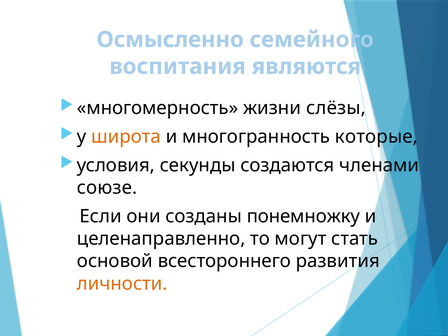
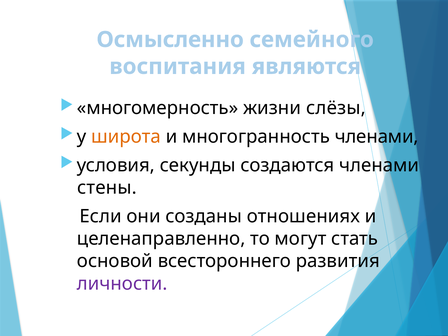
многогранность которые: которые -> членами
союзе: союзе -> стены
понемножку: понемножку -> отношениях
личности colour: orange -> purple
